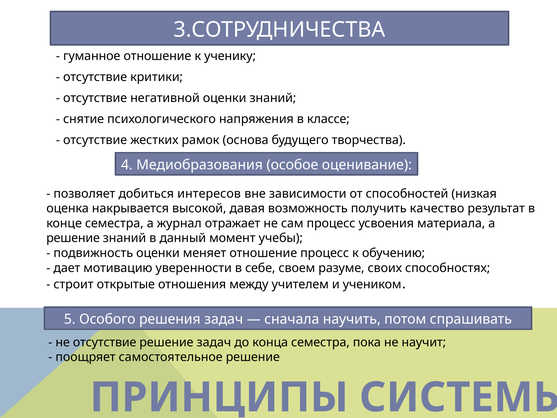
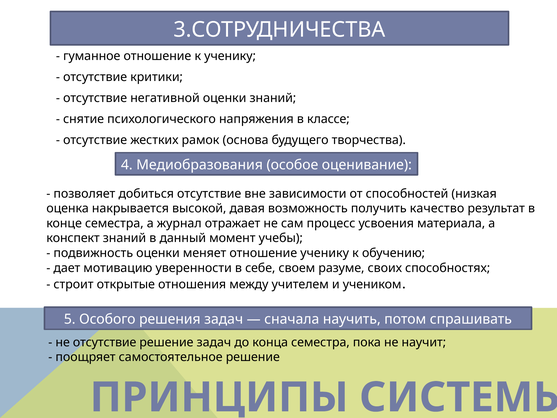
добиться интересов: интересов -> отсутствие
решение at (73, 238): решение -> конспект
отношение процесс: процесс -> ученику
